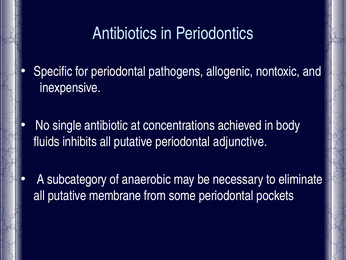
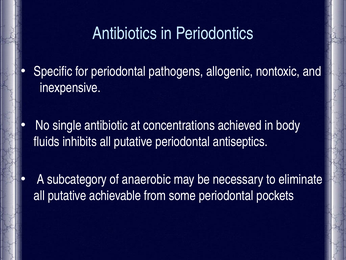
adjunctive: adjunctive -> antiseptics
membrane: membrane -> achievable
